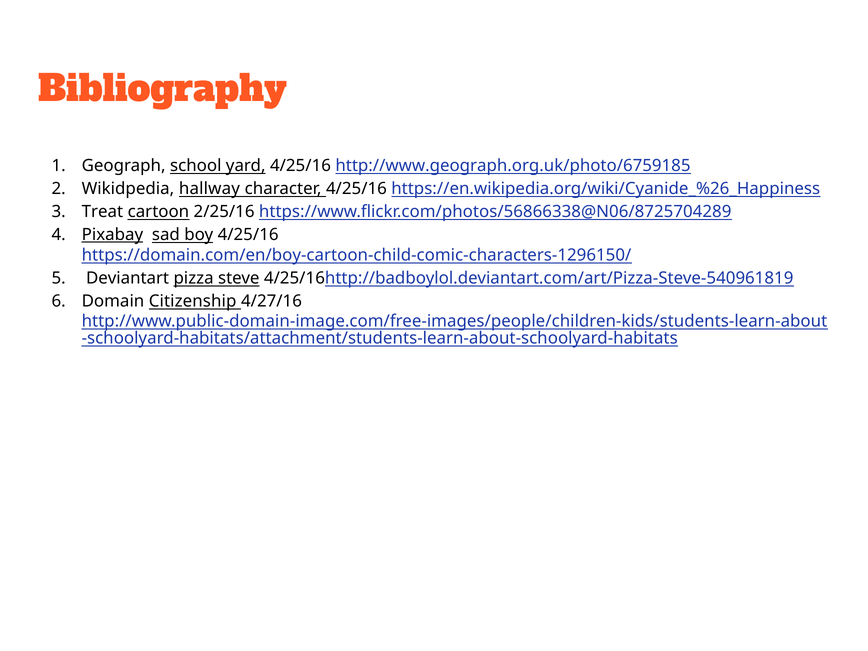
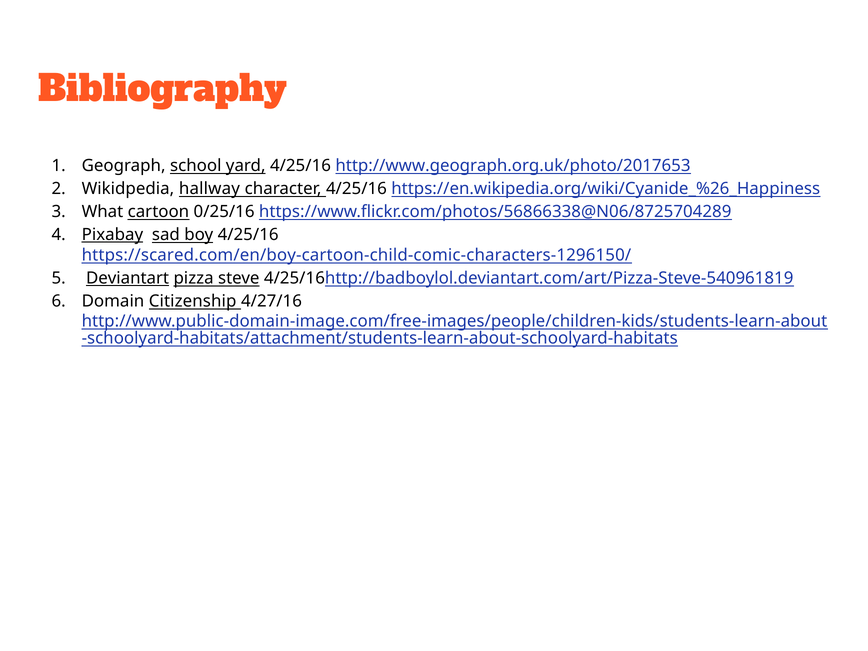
http://www.geograph.org.uk/photo/6759185: http://www.geograph.org.uk/photo/6759185 -> http://www.geograph.org.uk/photo/2017653
Treat: Treat -> What
2/25/16: 2/25/16 -> 0/25/16
https://domain.com/en/boy-cartoon-child-comic-characters-1296150/: https://domain.com/en/boy-cartoon-child-comic-characters-1296150/ -> https://scared.com/en/boy-cartoon-child-comic-characters-1296150/
Deviantart underline: none -> present
